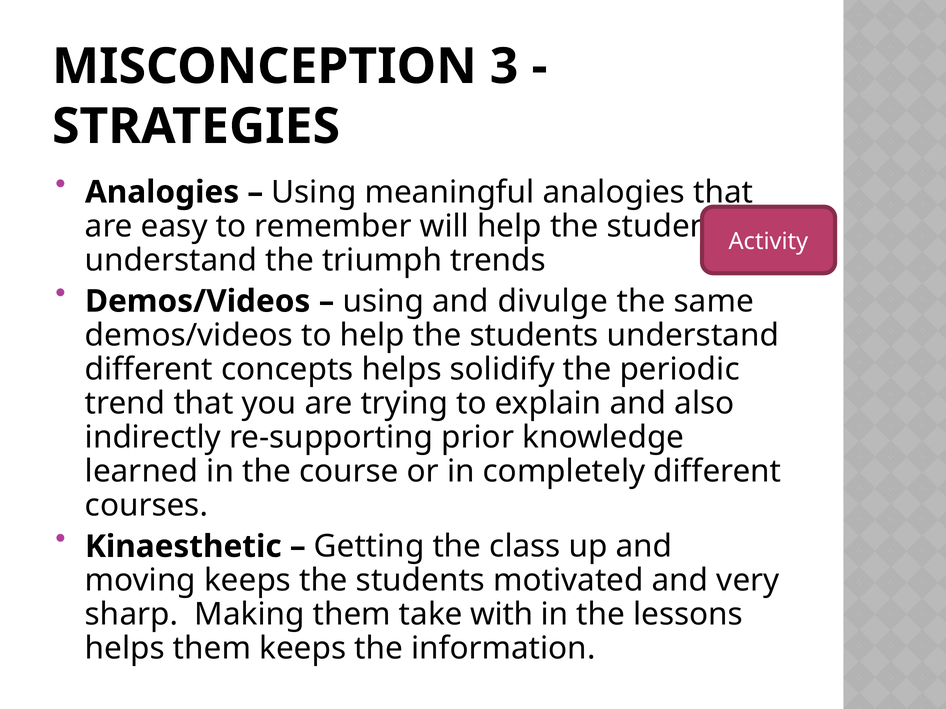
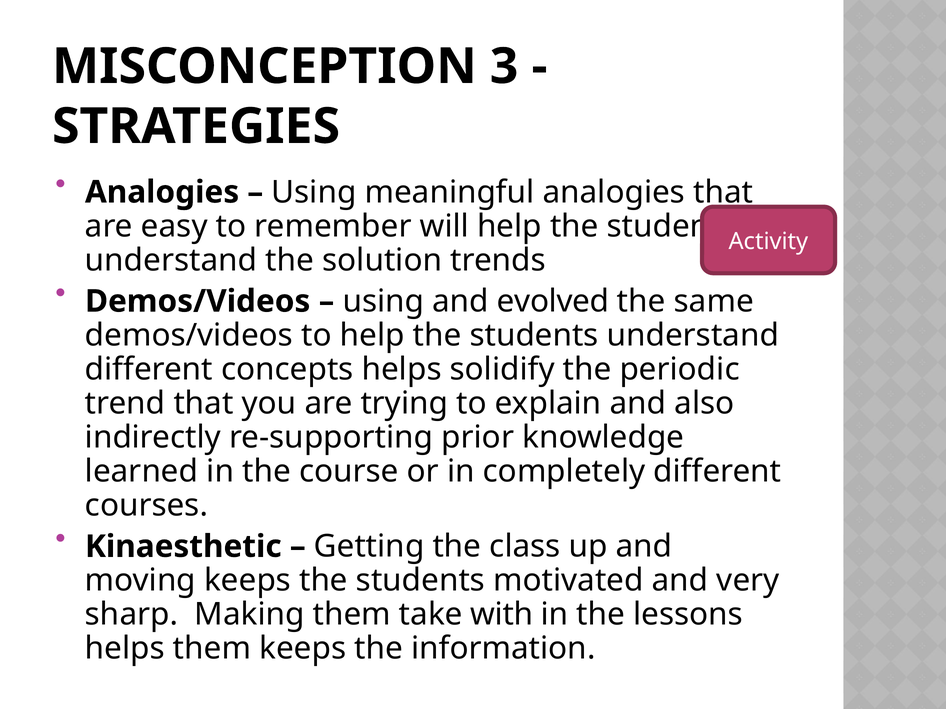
triumph: triumph -> solution
divulge: divulge -> evolved
